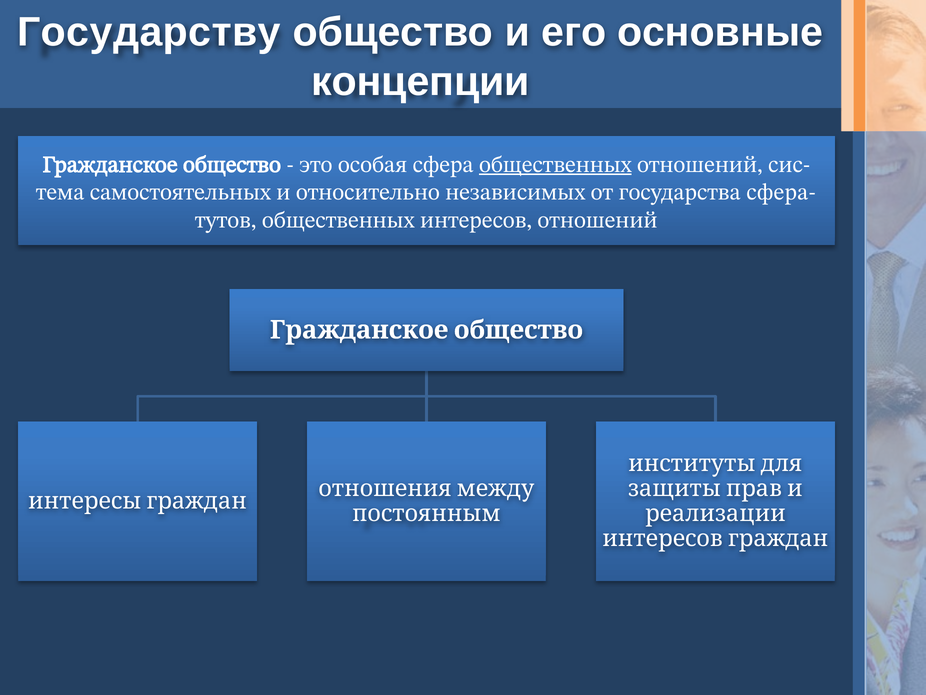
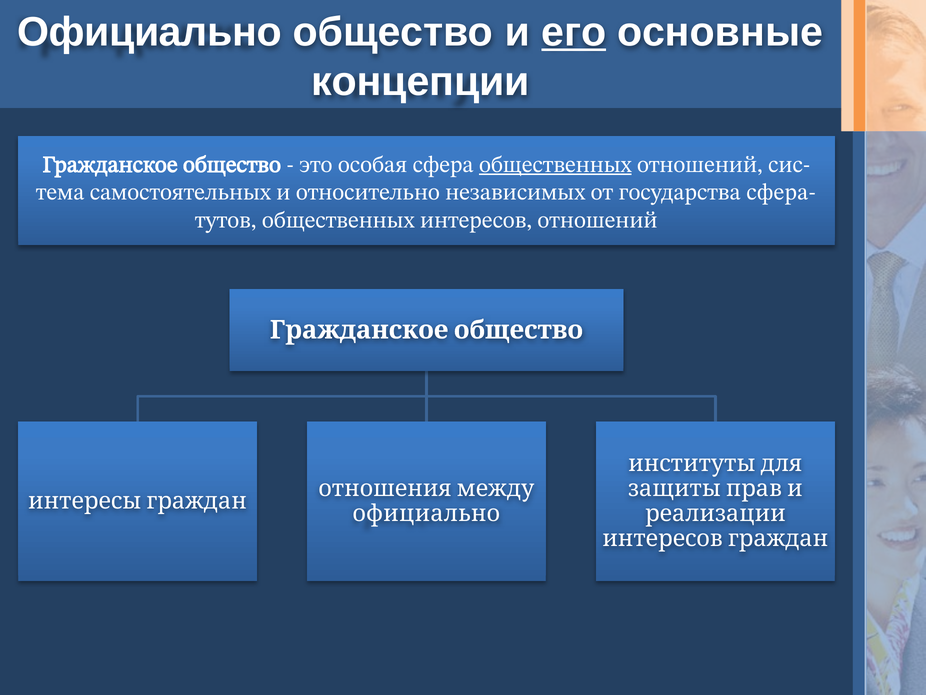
Государству at (149, 32): Государству -> Официально
его underline: none -> present
постоянным at (426, 513): постоянным -> официально
